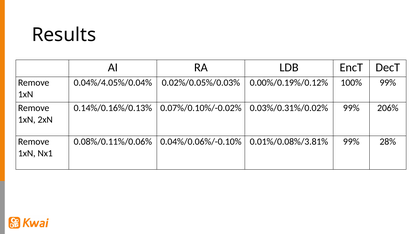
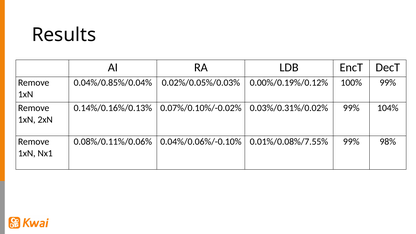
0.04%/4.05%/0.04%: 0.04%/4.05%/0.04% -> 0.04%/0.85%/0.04%
206%: 206% -> 104%
0.01%/0.08%/3.81%: 0.01%/0.08%/3.81% -> 0.01%/0.08%/7.55%
28%: 28% -> 98%
